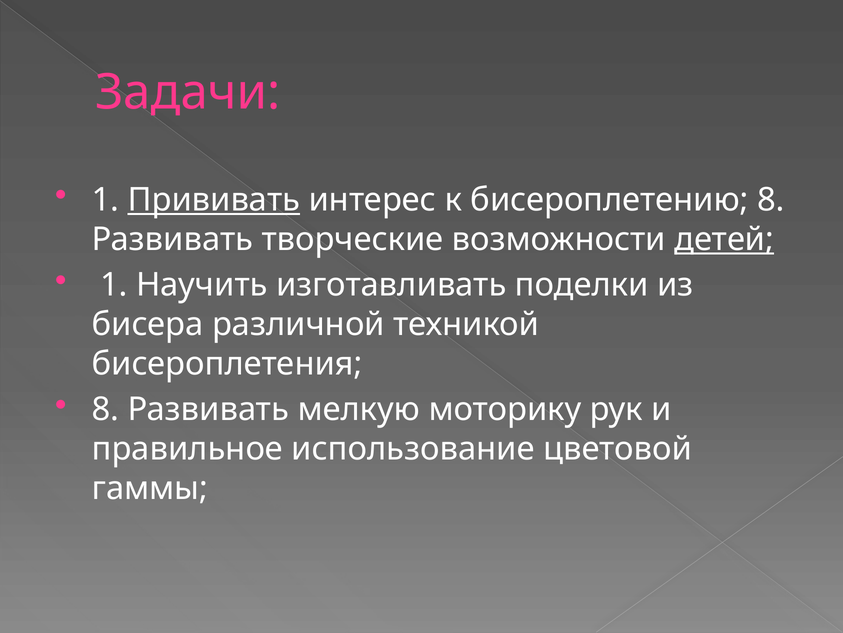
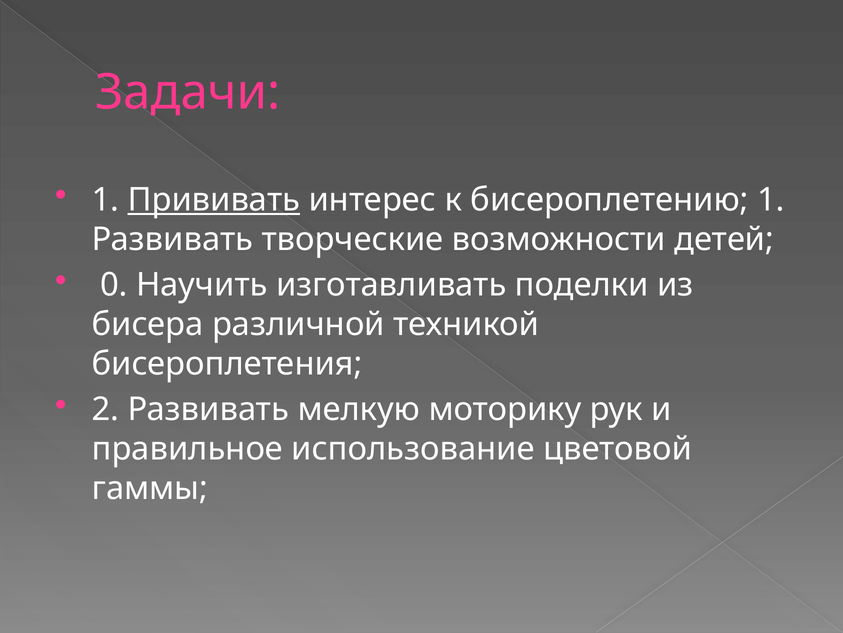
бисероплетению 8: 8 -> 1
детей underline: present -> none
1 at (114, 285): 1 -> 0
8 at (106, 409): 8 -> 2
